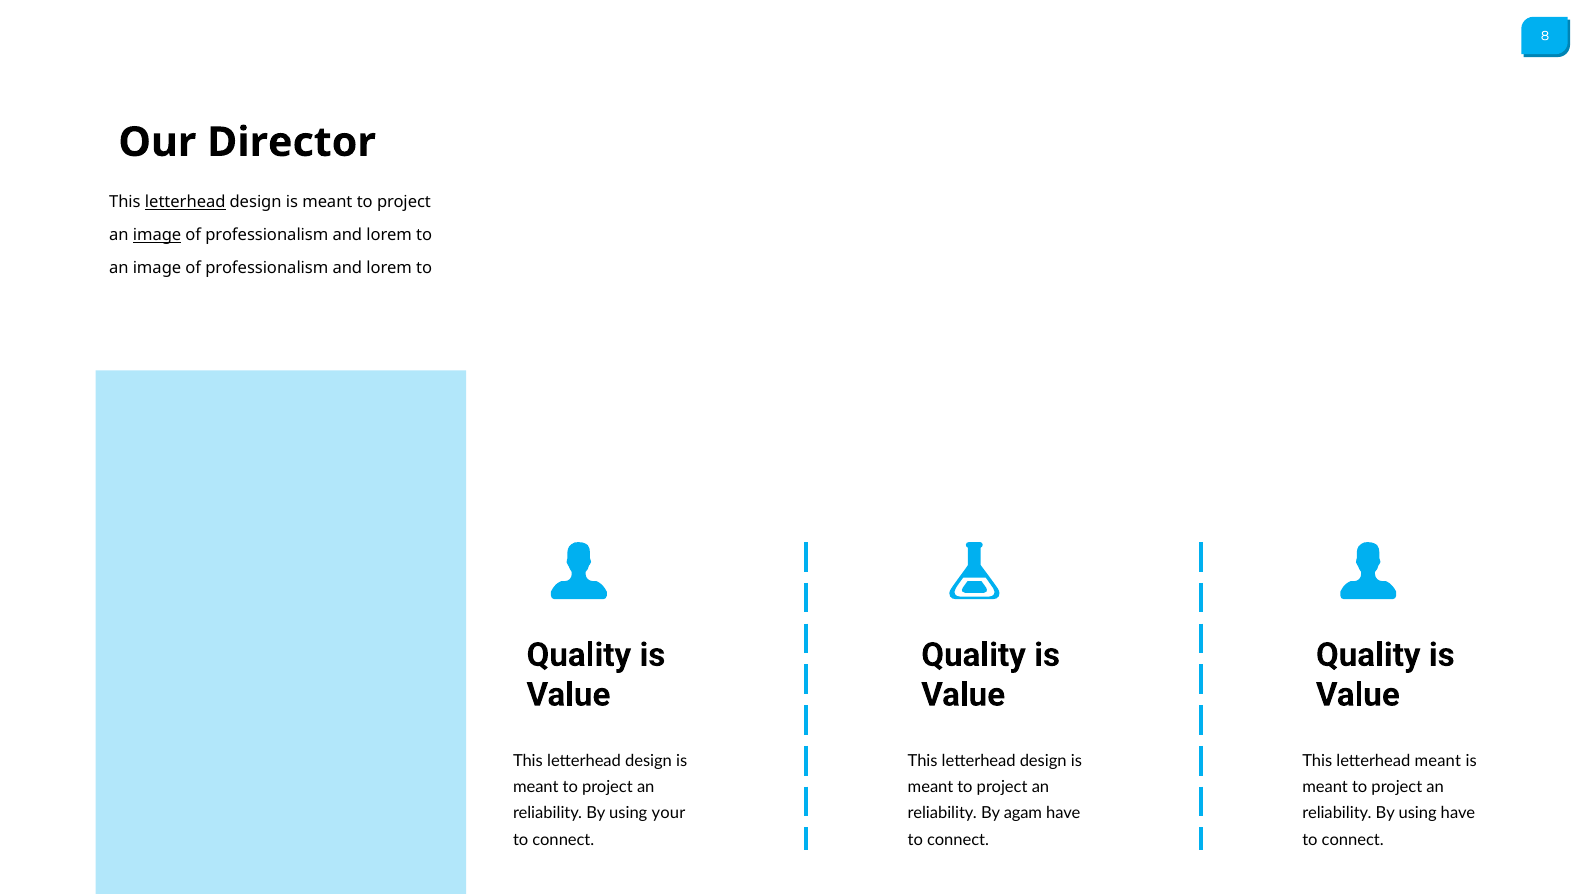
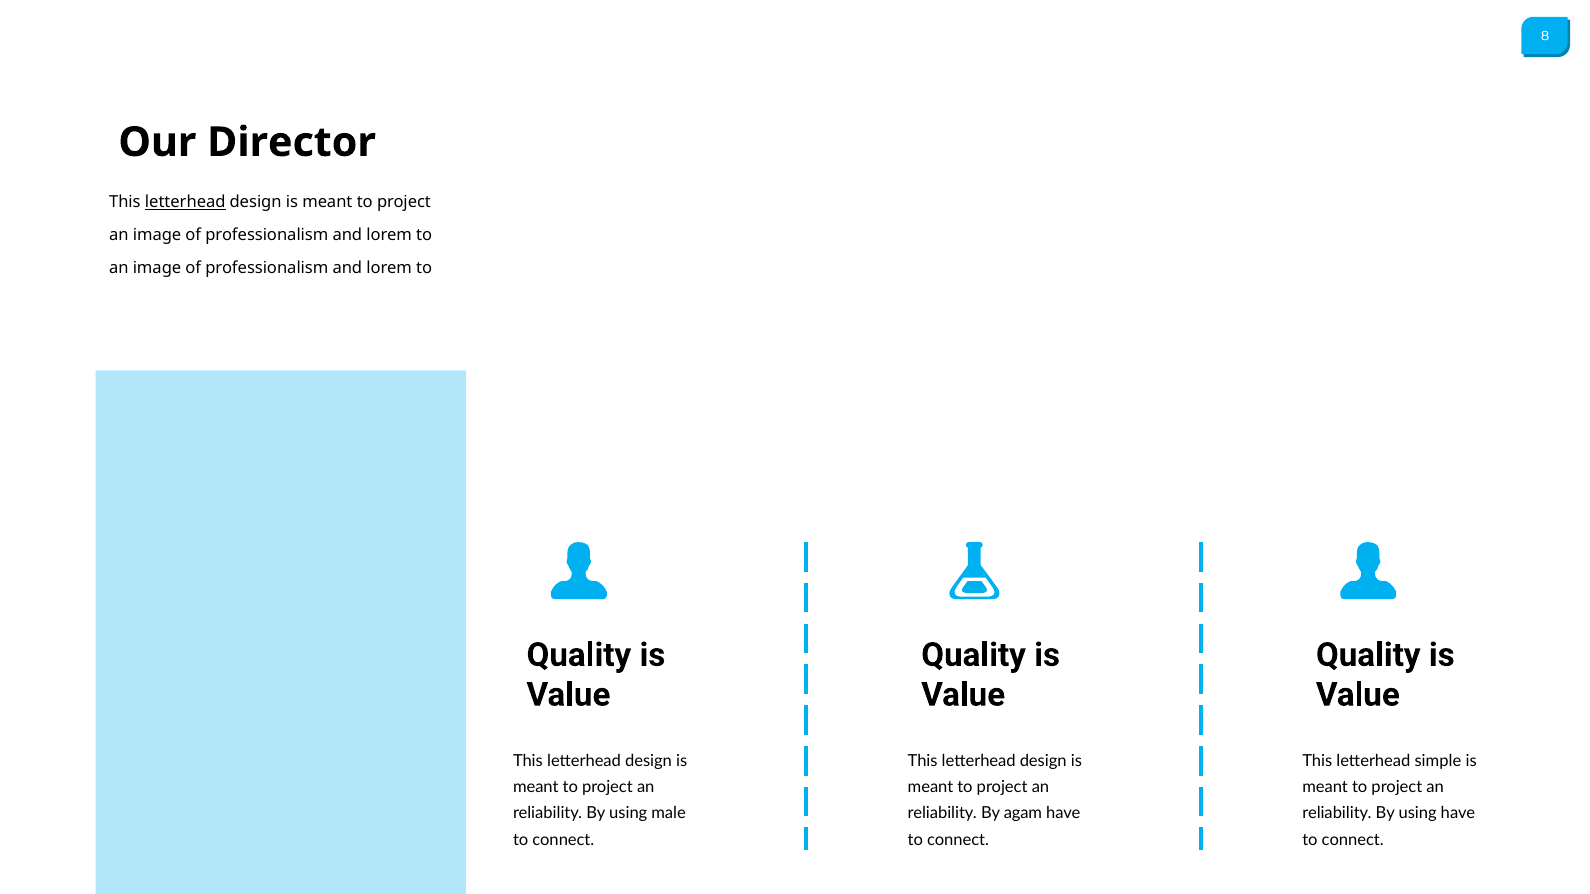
image at (157, 235) underline: present -> none
letterhead meant: meant -> simple
your: your -> male
